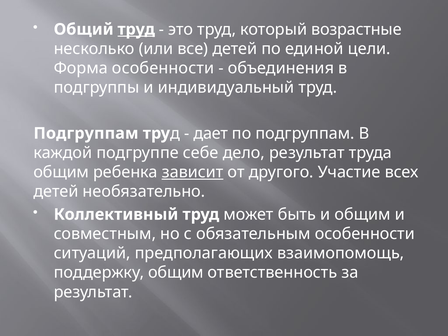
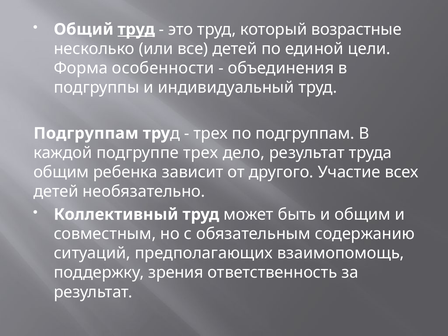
дает at (211, 133): дает -> трех
подгруппе себе: себе -> трех
зависит underline: present -> none
обязательным особенности: особенности -> содержанию
поддержку общим: общим -> зрения
